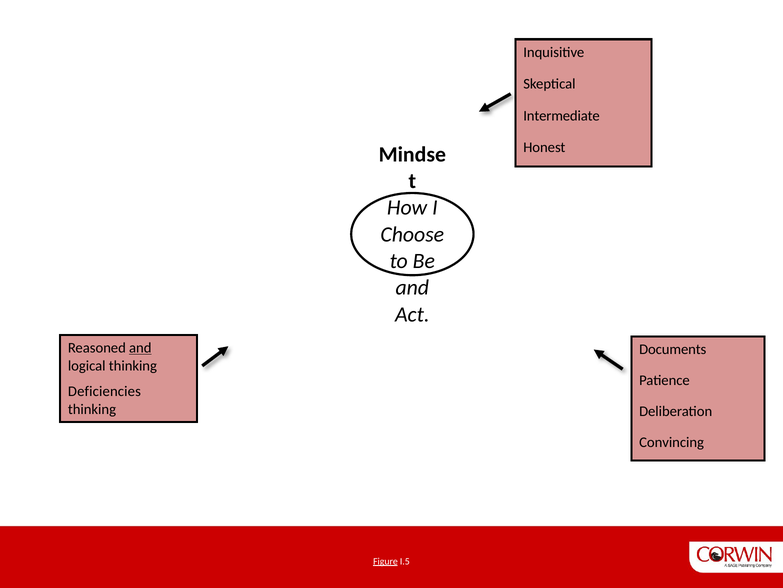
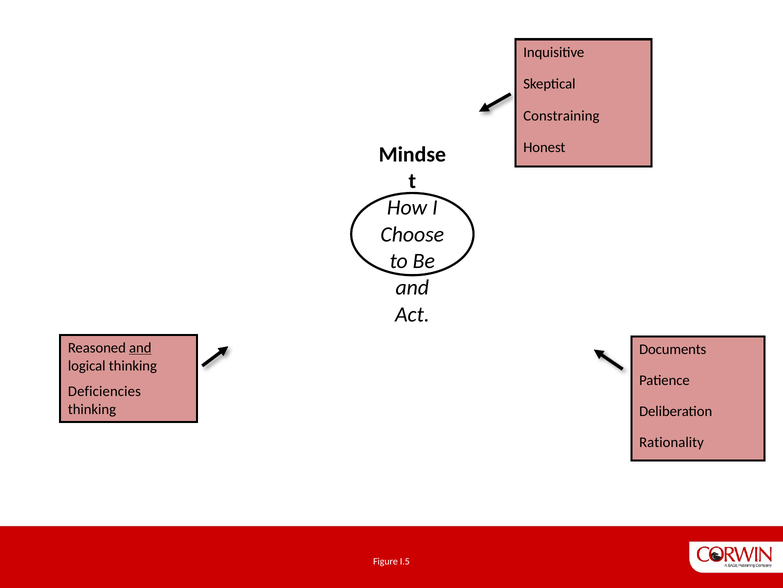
Intermediate: Intermediate -> Constraining
Convincing: Convincing -> Rationality
Figure underline: present -> none
